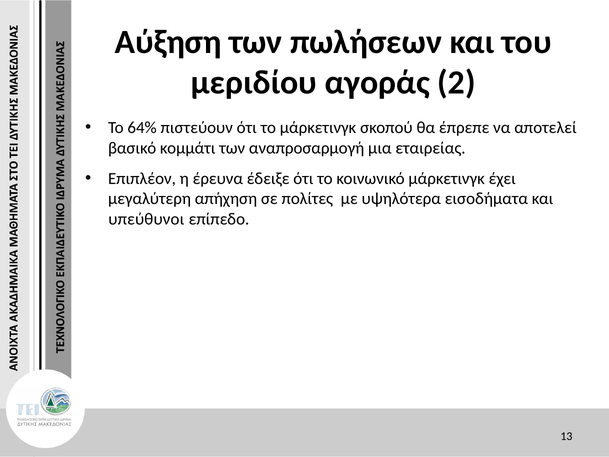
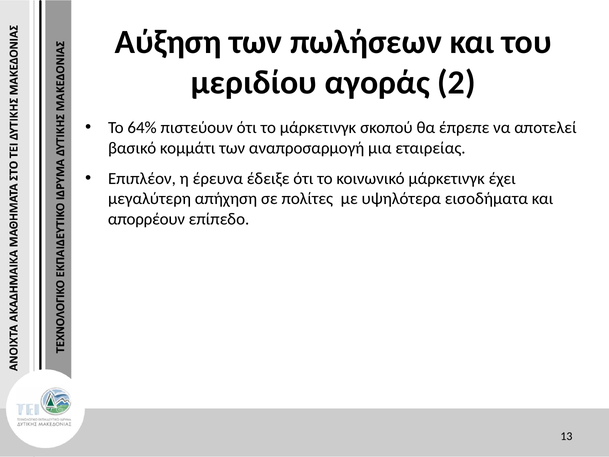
υπεύθυνοι: υπεύθυνοι -> απορρέουν
